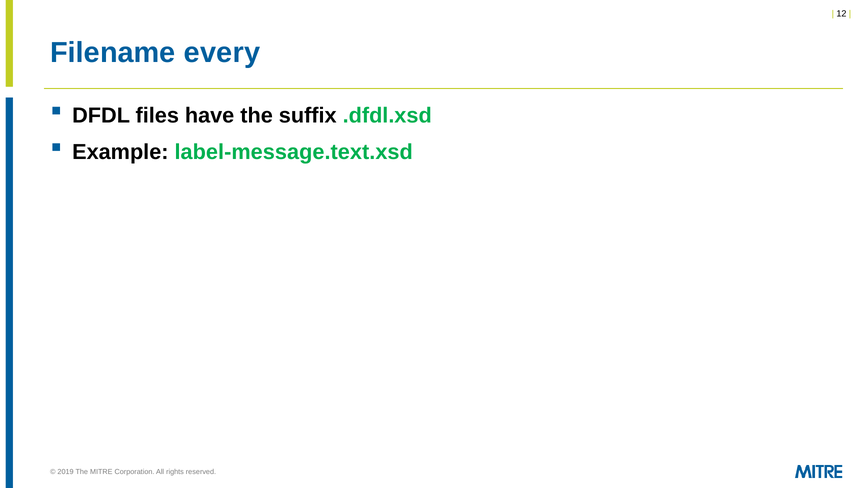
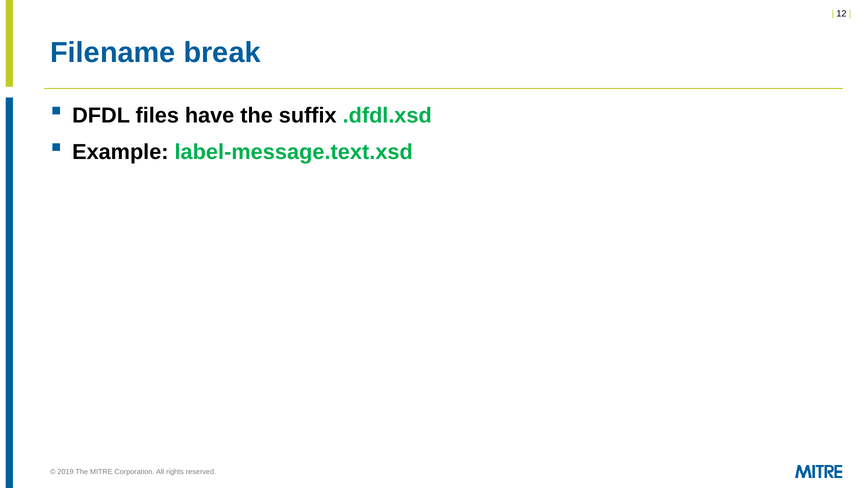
every: every -> break
